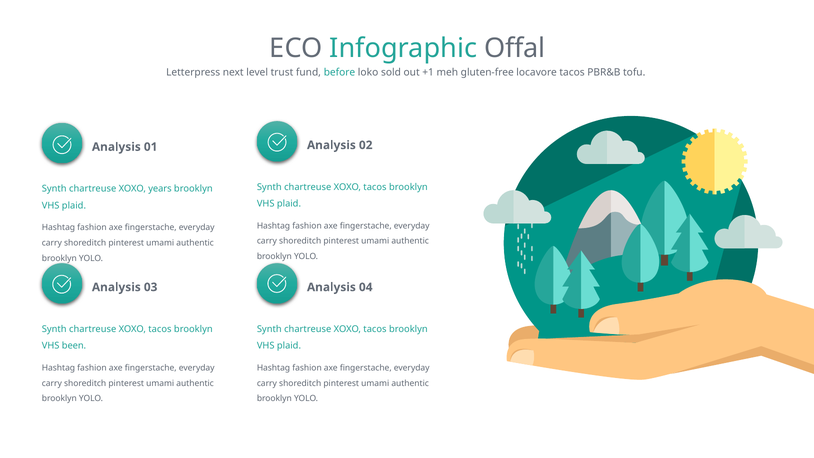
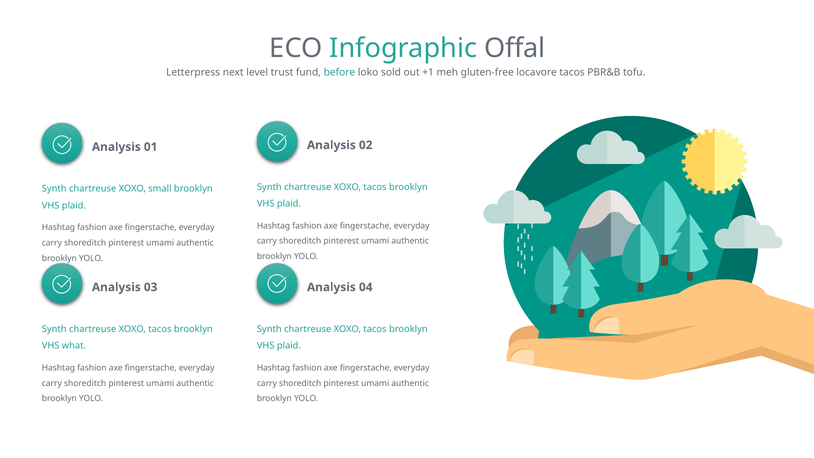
years: years -> small
been: been -> what
